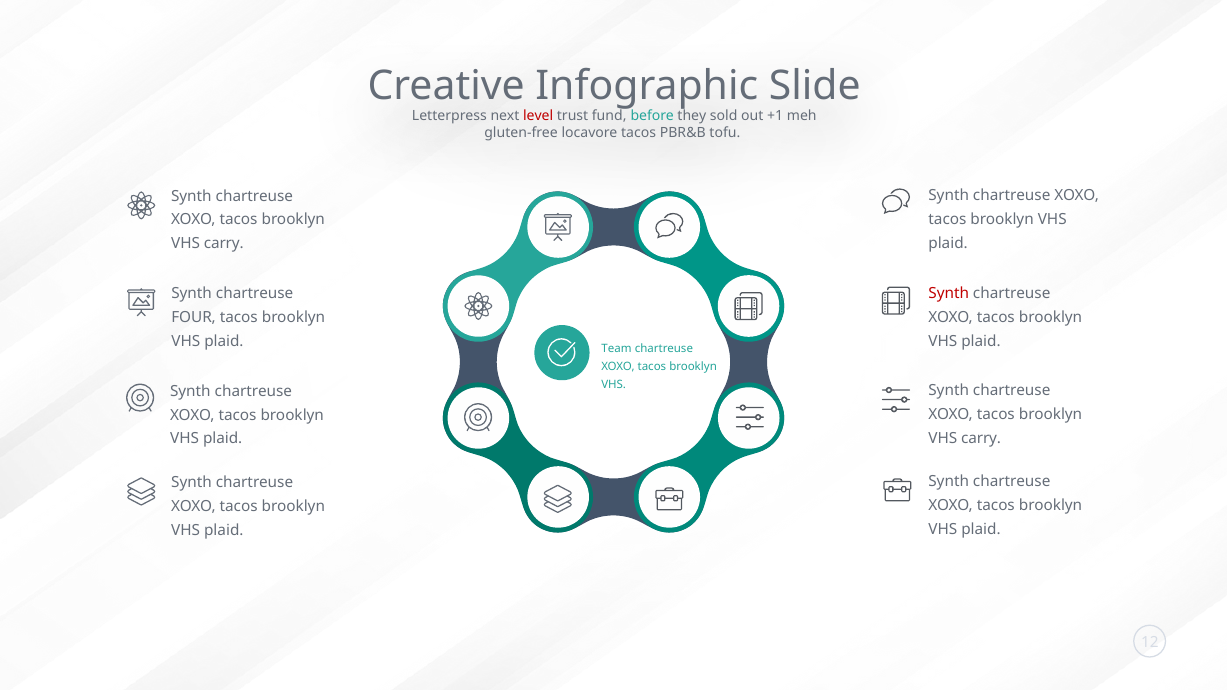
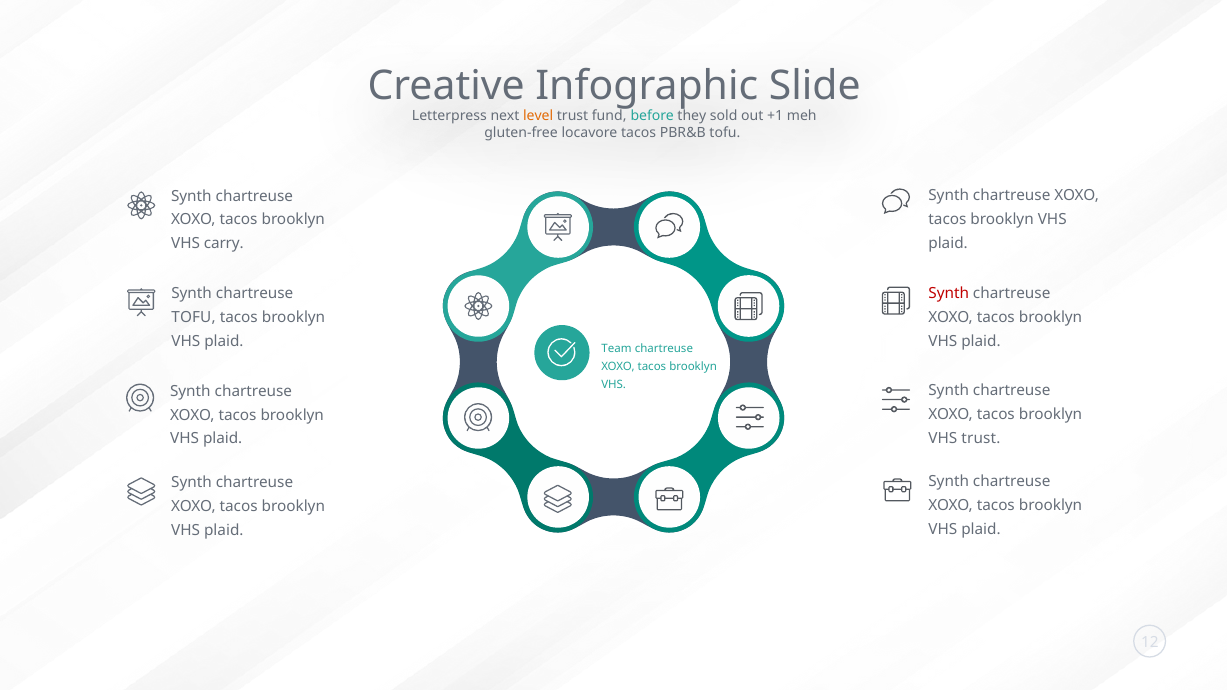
level colour: red -> orange
FOUR at (194, 318): FOUR -> TOFU
carry at (981, 439): carry -> trust
